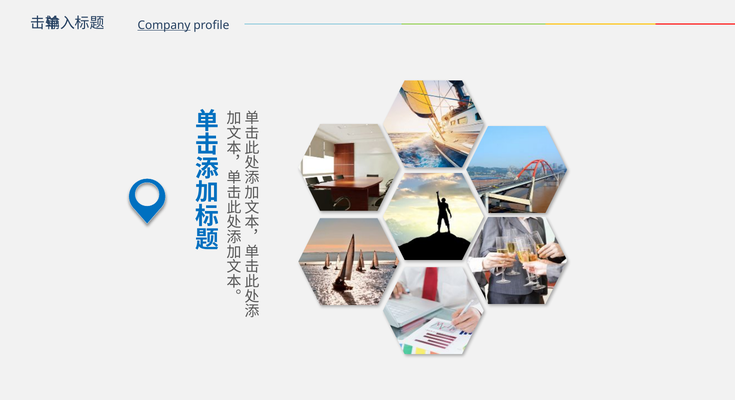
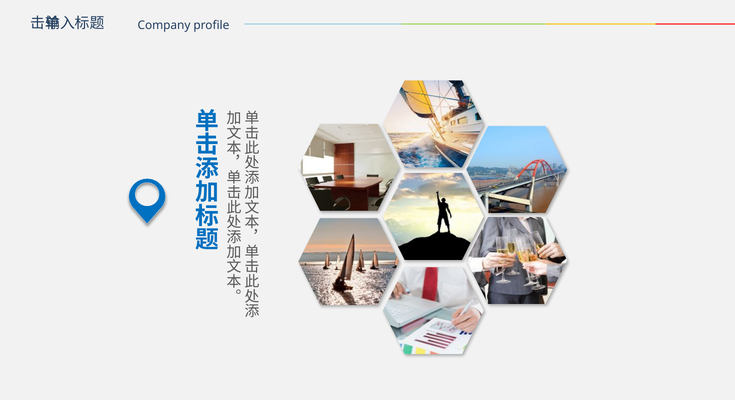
Company underline: present -> none
